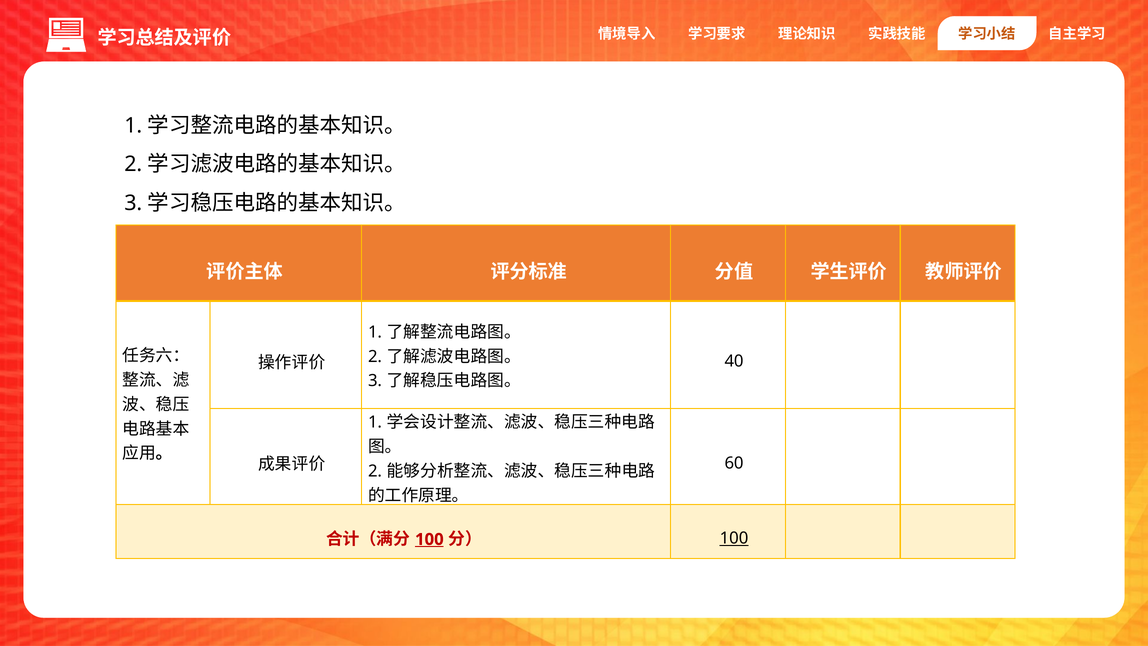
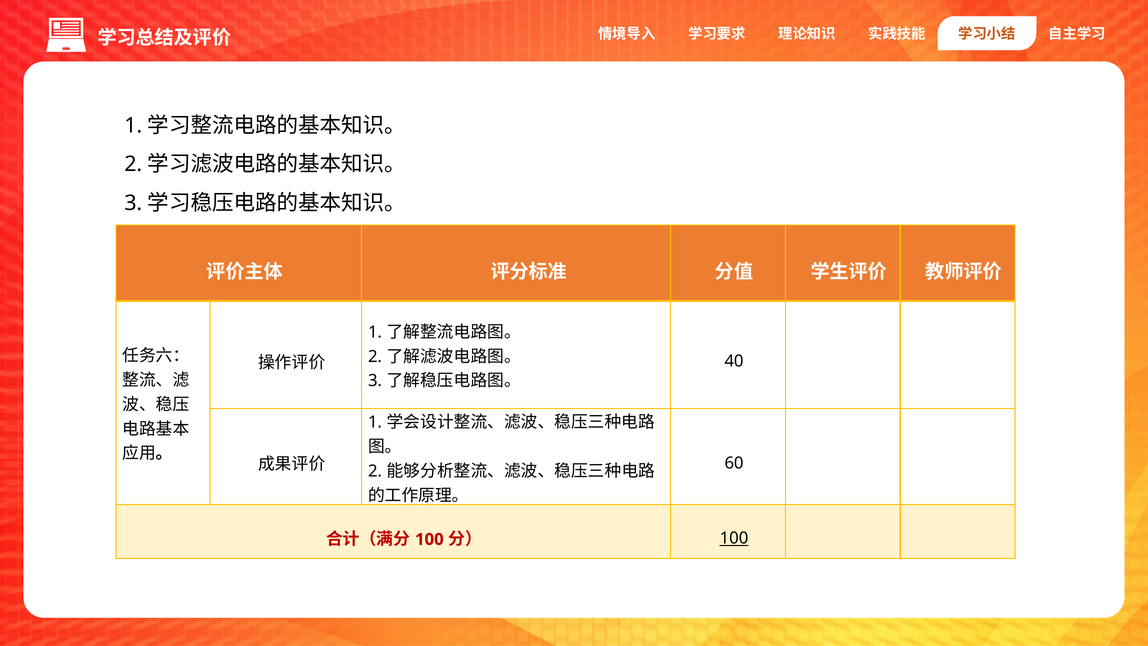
100 at (429, 539) underline: present -> none
